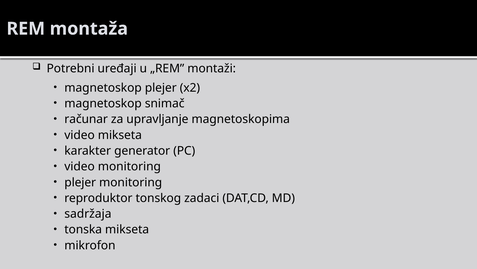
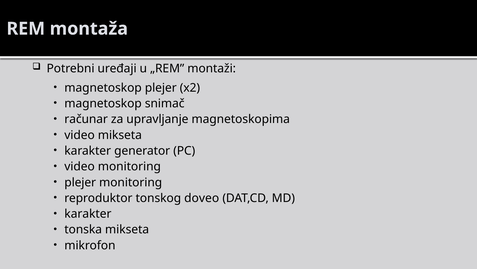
zadaci: zadaci -> doveo
sadržaja at (88, 213): sadržaja -> karakter
